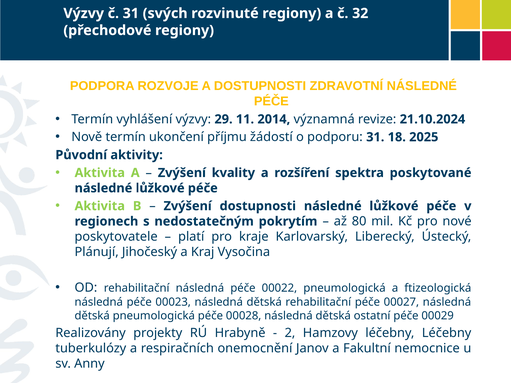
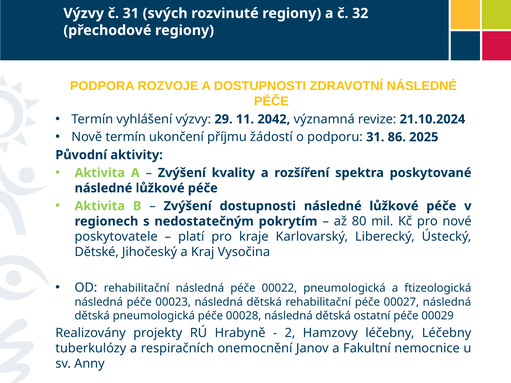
2014: 2014 -> 2042
18: 18 -> 86
Plánují: Plánují -> Dětské
